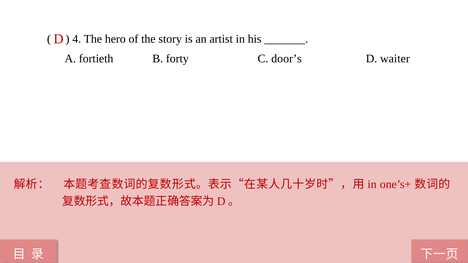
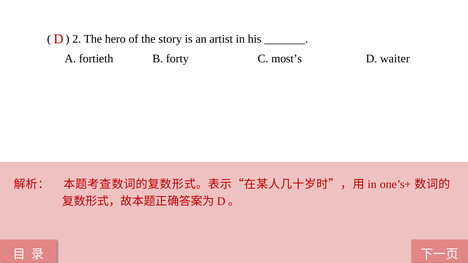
4: 4 -> 2
door’s: door’s -> most’s
